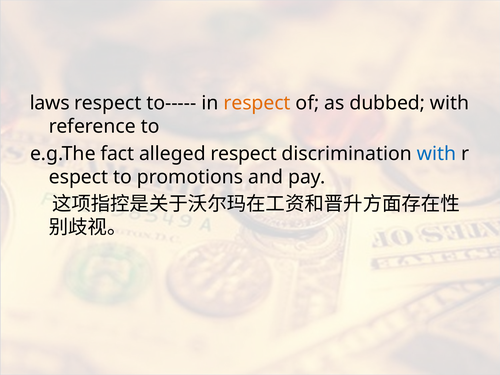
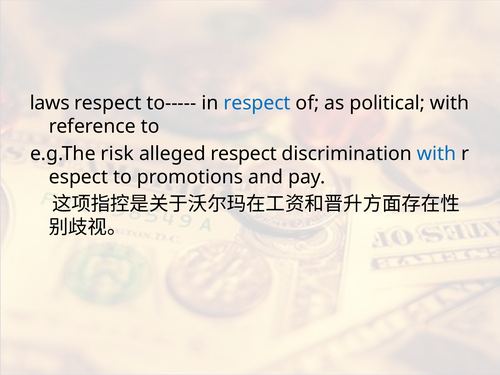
respect at (257, 103) colour: orange -> blue
dubbed: dubbed -> political
fact: fact -> risk
